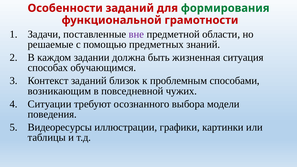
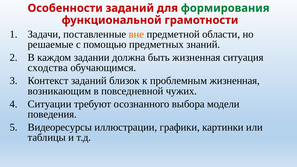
вне colour: purple -> orange
способах: способах -> сходства
проблемным способами: способами -> жизненная
